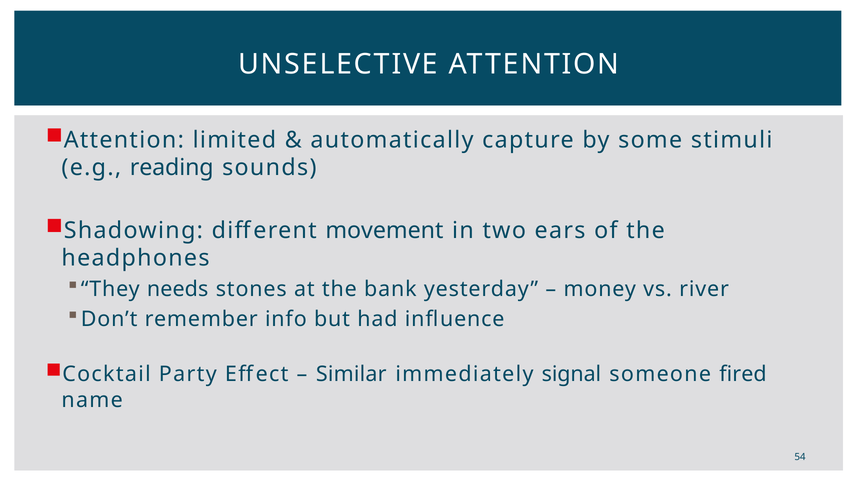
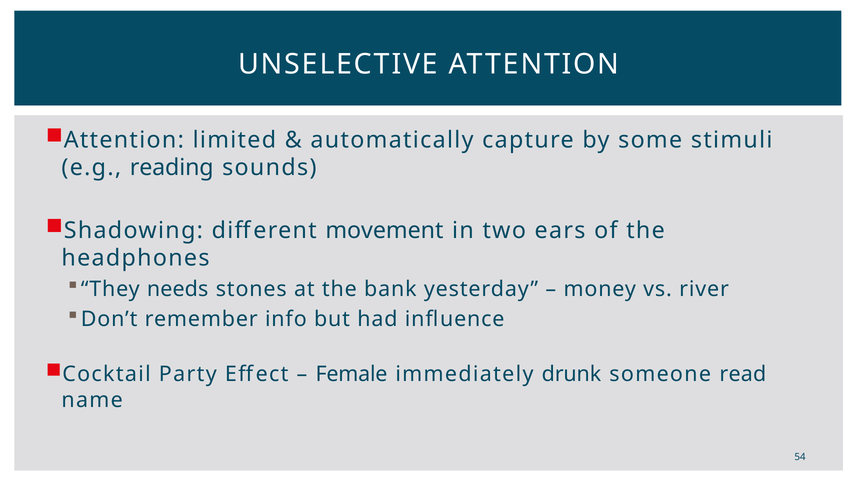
Similar: Similar -> Female
signal: signal -> drunk
fired: fired -> read
